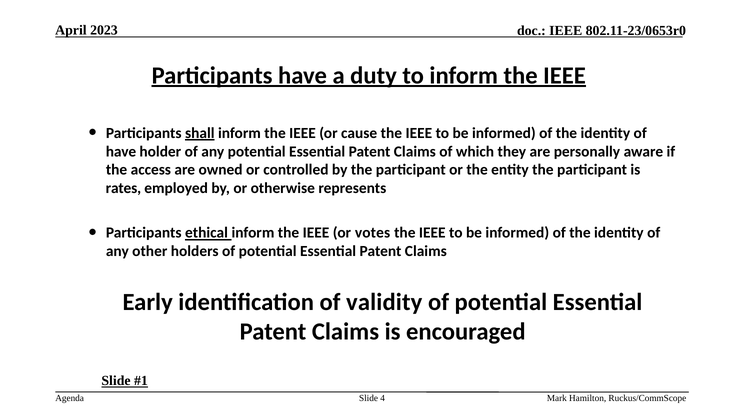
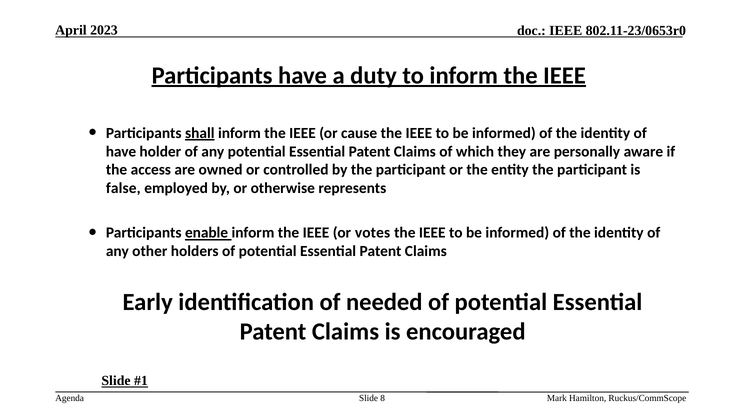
rates: rates -> false
ethical: ethical -> enable
validity: validity -> needed
4: 4 -> 8
